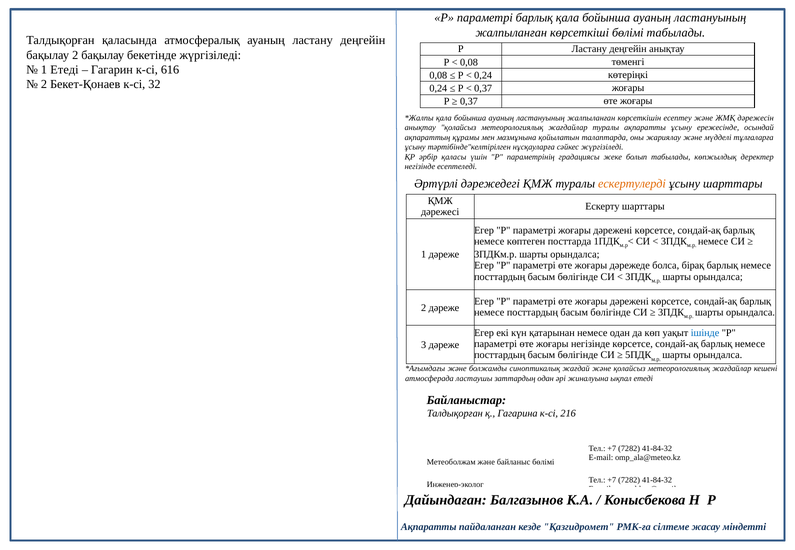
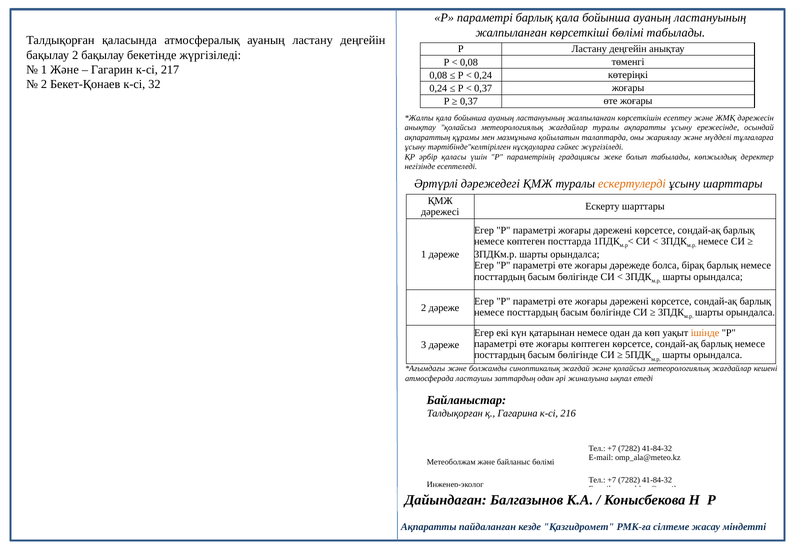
1 Етеді: Етеді -> Және
616: 616 -> 217
ішінде colour: blue -> orange
жоғары негізінде: негізінде -> көптеген
